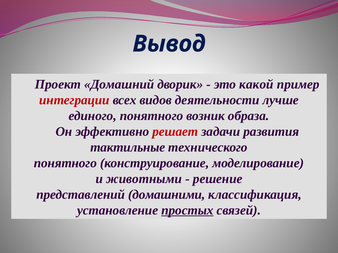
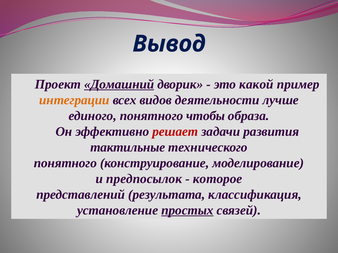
Домашний underline: none -> present
интеграции colour: red -> orange
возник: возник -> чтобы
животными: животными -> предпосылок
решение: решение -> которое
домашними: домашними -> результата
